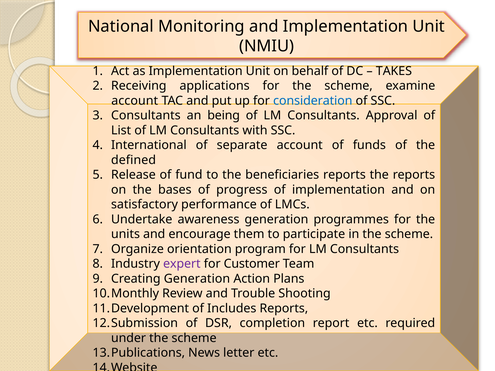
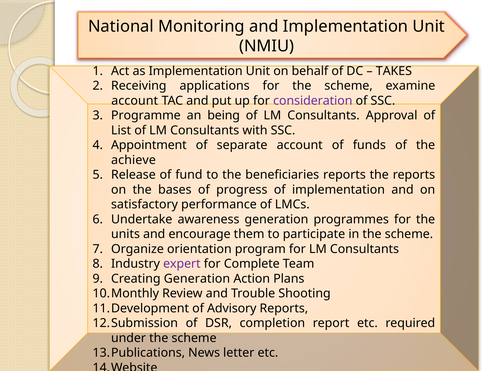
consideration colour: blue -> purple
Consultants at (146, 116): Consultants -> Programme
International: International -> Appointment
defined: defined -> achieve
Customer: Customer -> Complete
Includes: Includes -> Advisory
